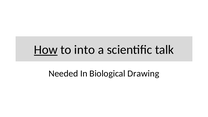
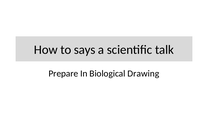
How underline: present -> none
into: into -> says
Needed: Needed -> Prepare
